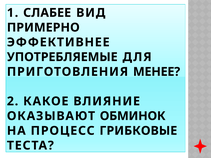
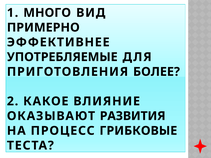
СЛАБЕЕ: СЛАБЕЕ -> МНОГО
МЕНЕЕ: МЕНЕЕ -> БОЛЕЕ
ОБМИНОК: ОБМИНОК -> РАЗВИТИЯ
